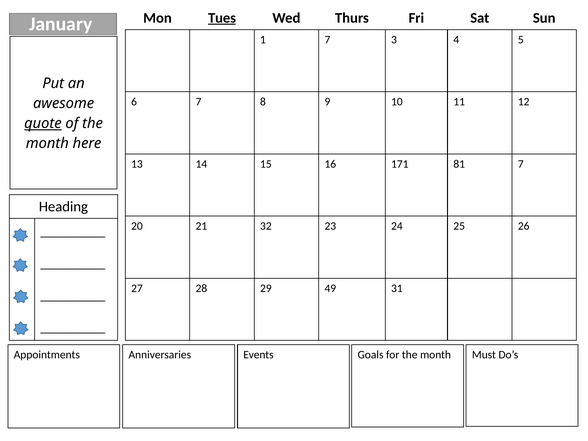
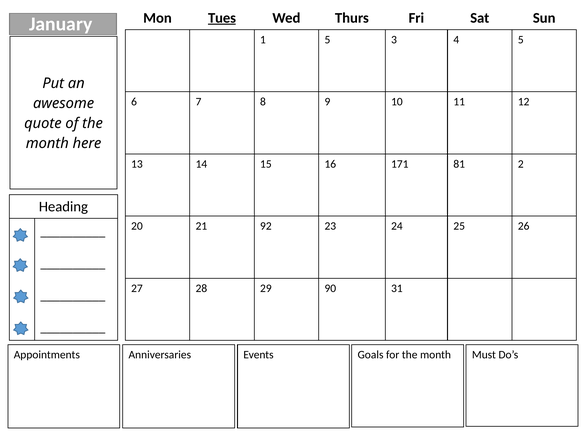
1 7: 7 -> 5
quote underline: present -> none
81 7: 7 -> 2
32: 32 -> 92
49: 49 -> 90
